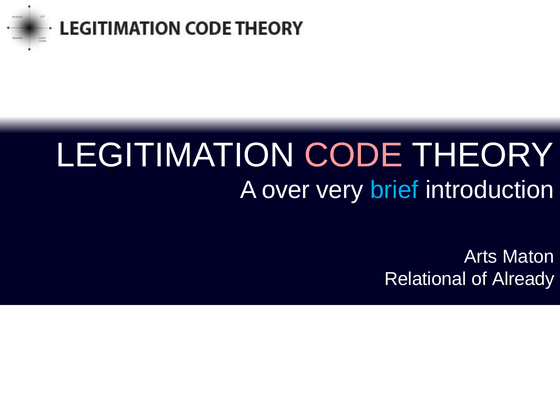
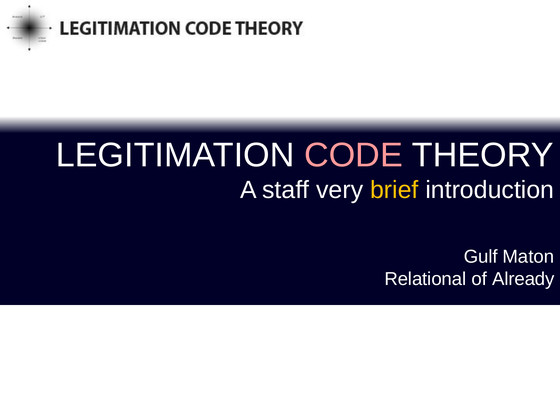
over: over -> staff
brief colour: light blue -> yellow
Arts: Arts -> Gulf
